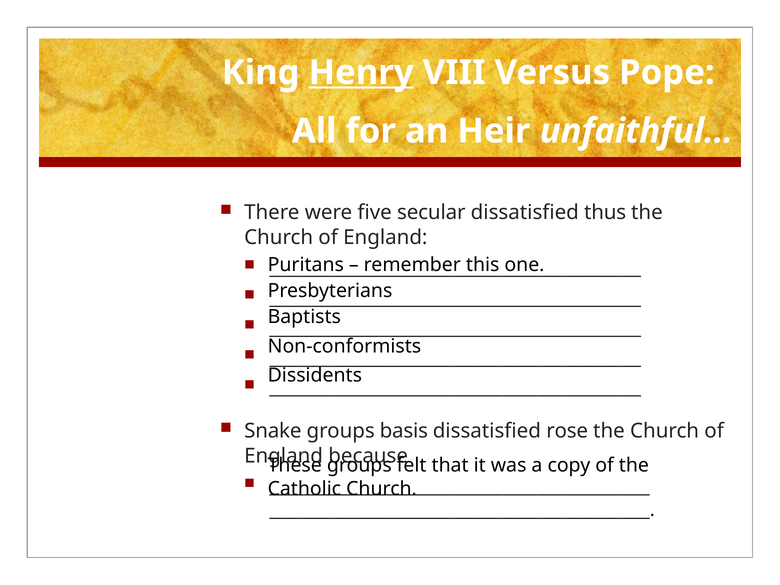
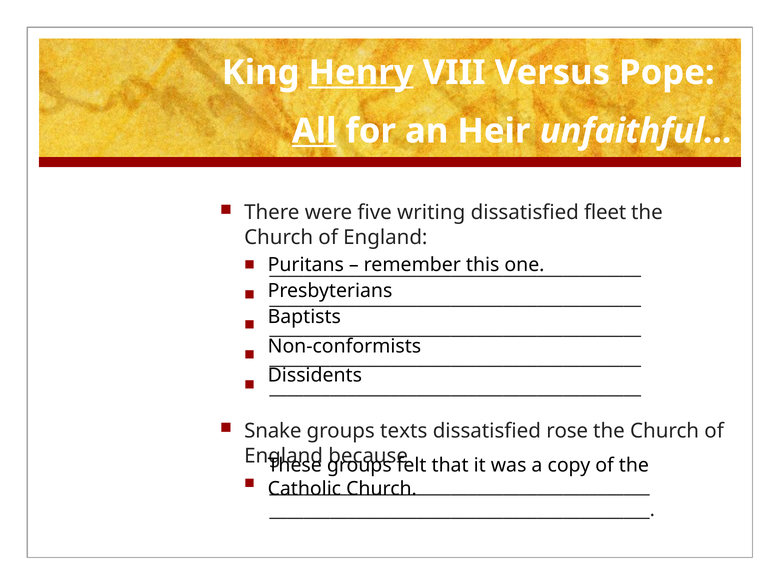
All underline: none -> present
secular: secular -> writing
thus: thus -> fleet
basis: basis -> texts
